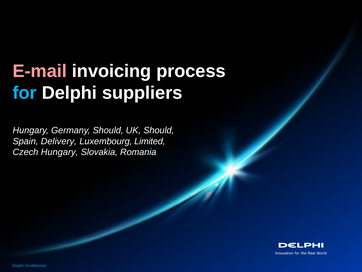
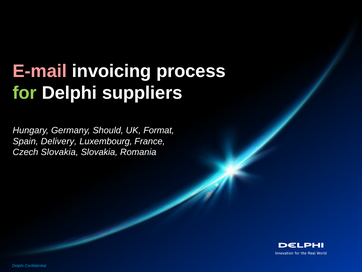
for colour: light blue -> light green
UK Should: Should -> Format
Limited: Limited -> France
Czech Hungary: Hungary -> Slovakia
